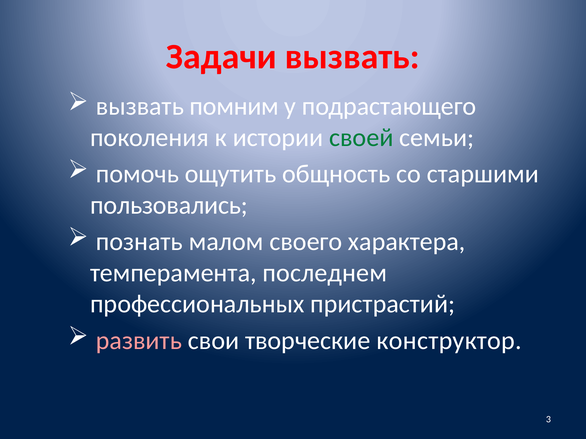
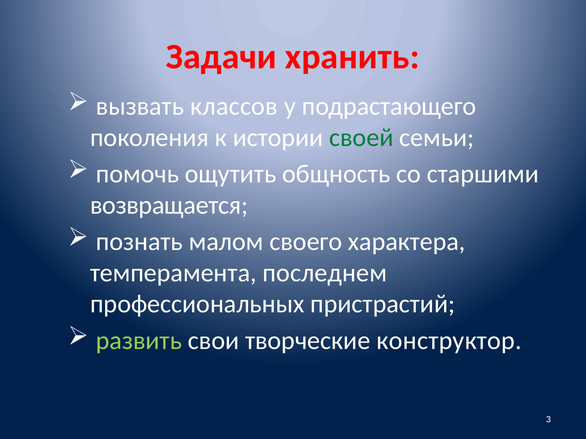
Задачи вызвать: вызвать -> хранить
помним: помним -> классов
пользовались: пользовались -> возвращается
развить colour: pink -> light green
